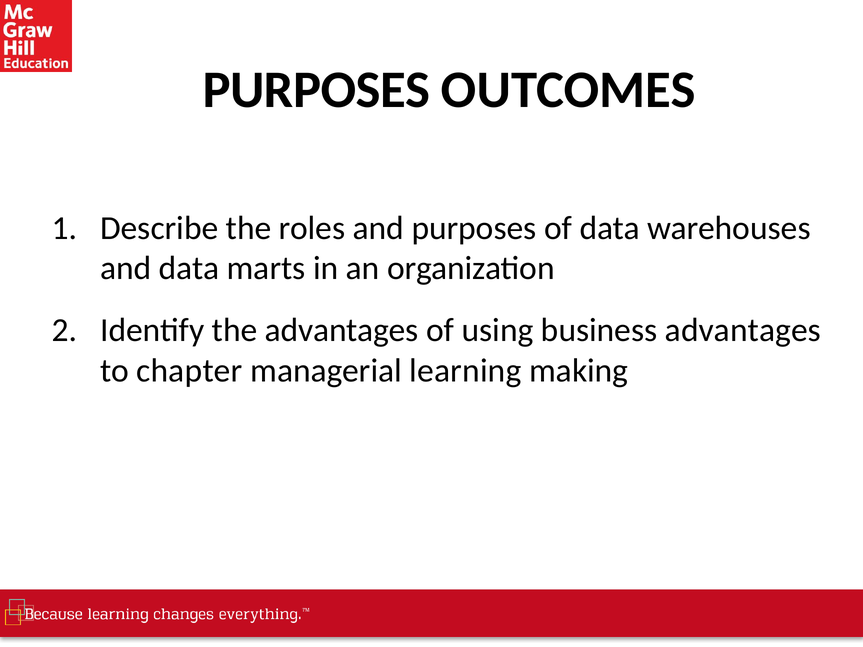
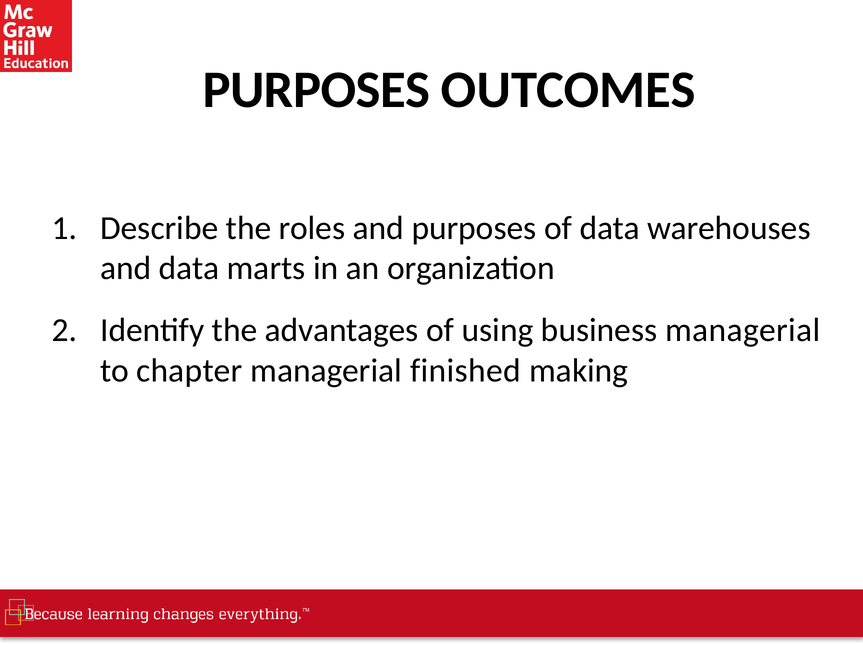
business advantages: advantages -> managerial
learning: learning -> finished
